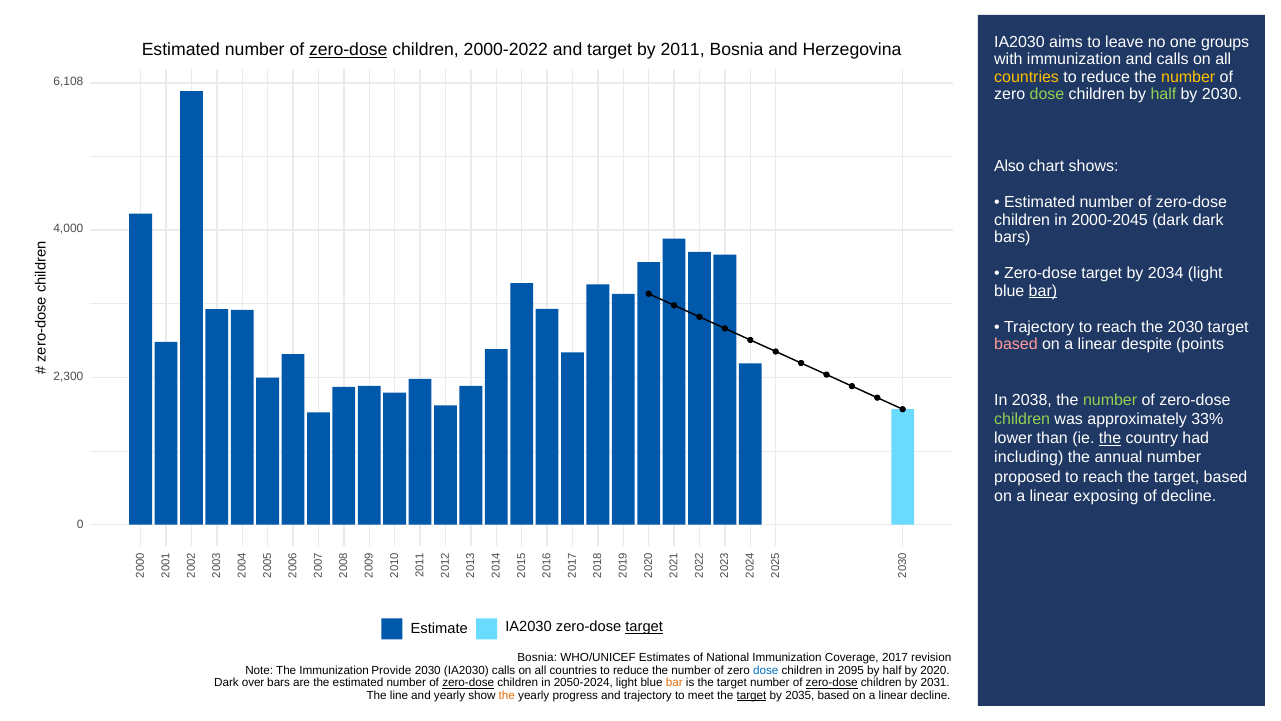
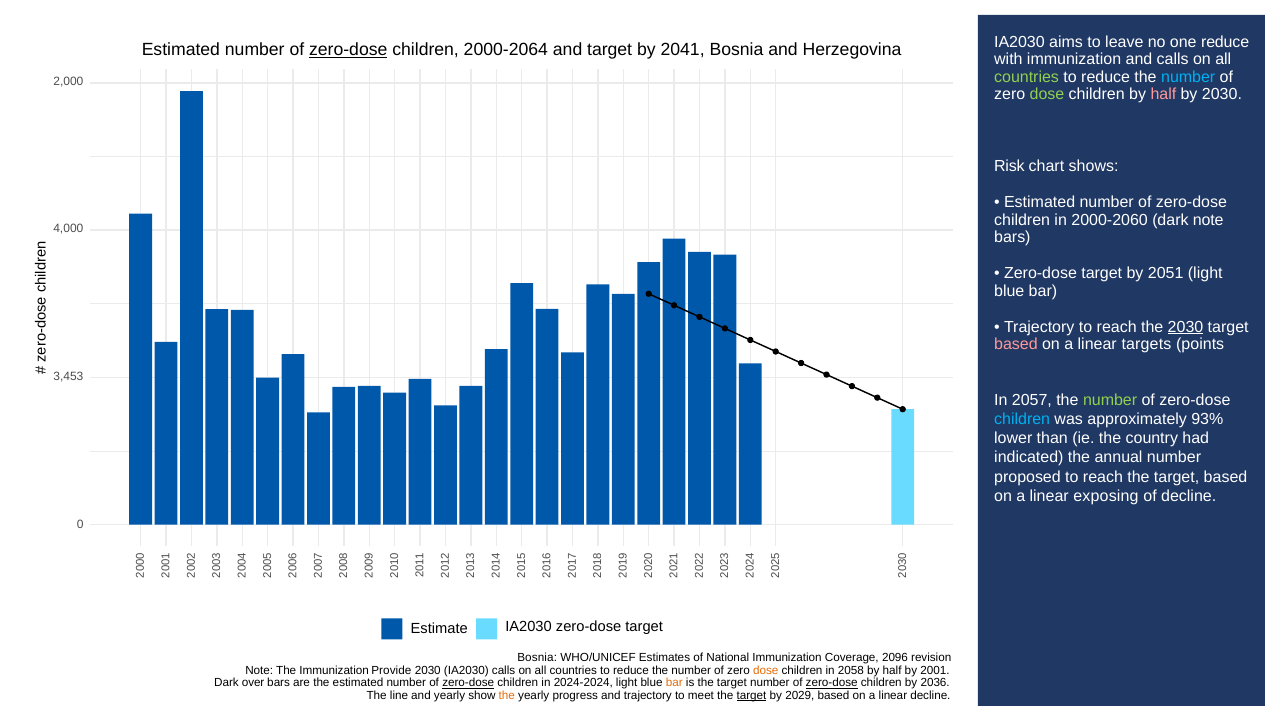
one groups: groups -> reduce
2000-2022: 2000-2022 -> 2000-2064
2011: 2011 -> 2041
countries at (1027, 77) colour: yellow -> light green
number at (1188, 77) colour: yellow -> light blue
6,108: 6,108 -> 2,000
half at (1163, 94) colour: light green -> pink
Also: Also -> Risk
2000-2045: 2000-2045 -> 2000-2060
dark dark: dark -> note
2034: 2034 -> 2051
bar at (1043, 291) underline: present -> none
2030 at (1186, 327) underline: none -> present
despite: despite -> targets
2,300: 2,300 -> 3,453
2038: 2038 -> 2057
children at (1022, 419) colour: light green -> light blue
33%: 33% -> 93%
the at (1110, 438) underline: present -> none
including: including -> indicated
target at (644, 627) underline: present -> none
2017: 2017 -> 2096
dose at (766, 670) colour: blue -> orange
2095: 2095 -> 2058
2020: 2020 -> 2001
2050-2024: 2050-2024 -> 2024-2024
2031: 2031 -> 2036
2035: 2035 -> 2029
